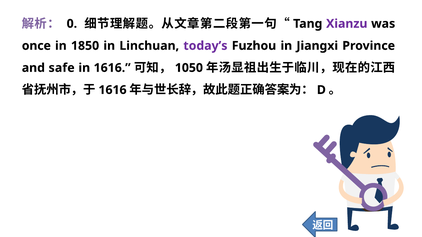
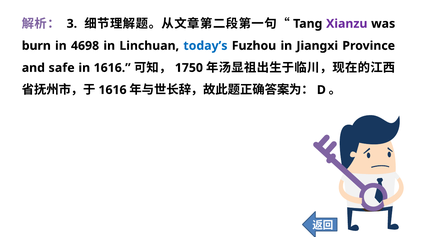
0: 0 -> 3
once: once -> burn
1850: 1850 -> 4698
today’s colour: purple -> blue
1050: 1050 -> 1750
